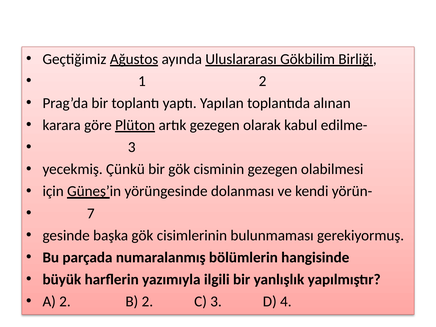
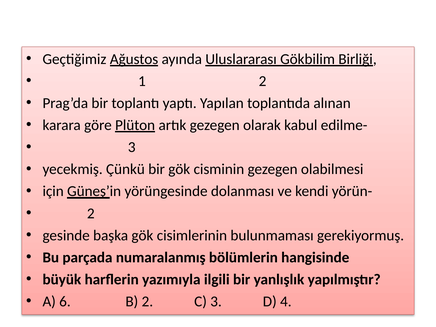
7 at (91, 213): 7 -> 2
A 2: 2 -> 6
